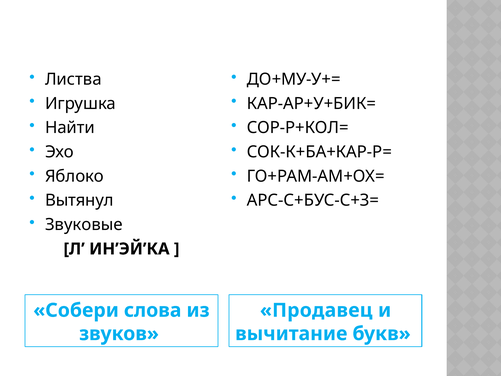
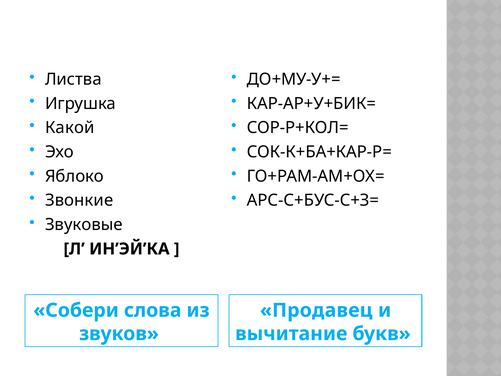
Найти: Найти -> Какой
Вытянул: Вытянул -> Звонкие
